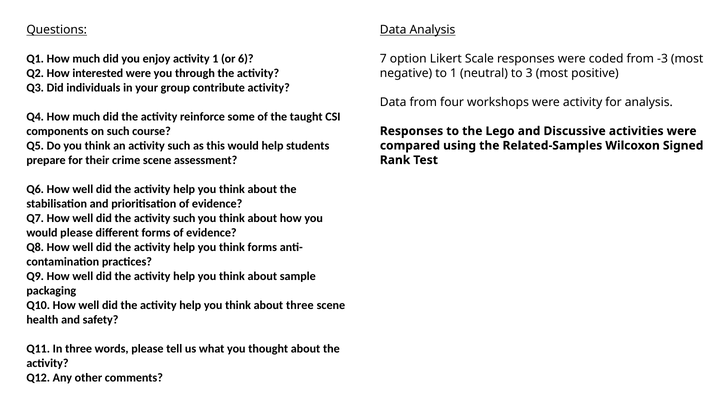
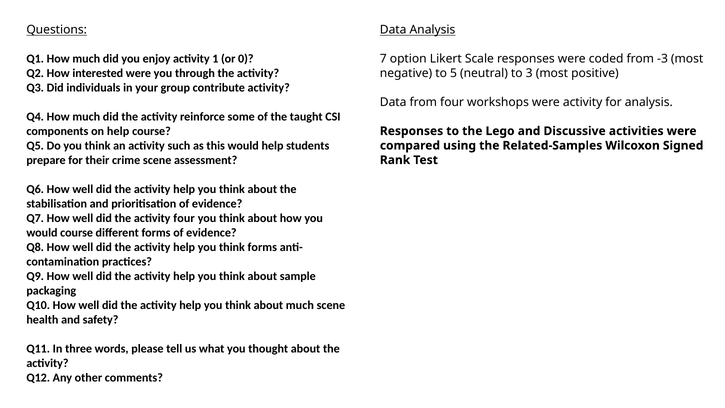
6: 6 -> 0
to 1: 1 -> 5
on such: such -> help
the activity such: such -> four
would please: please -> course
about three: three -> much
